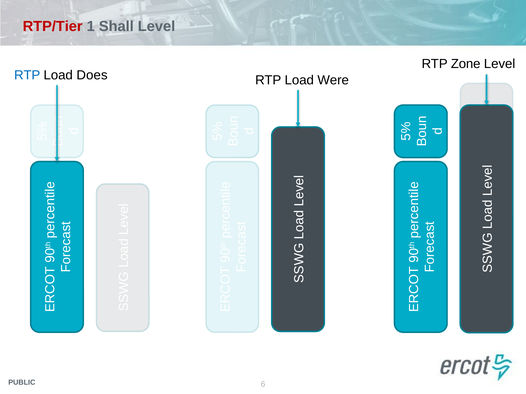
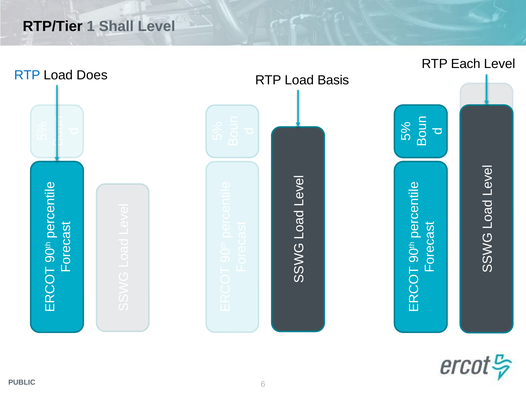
RTP/Tier colour: red -> black
Zone: Zone -> Each
Were: Were -> Basis
